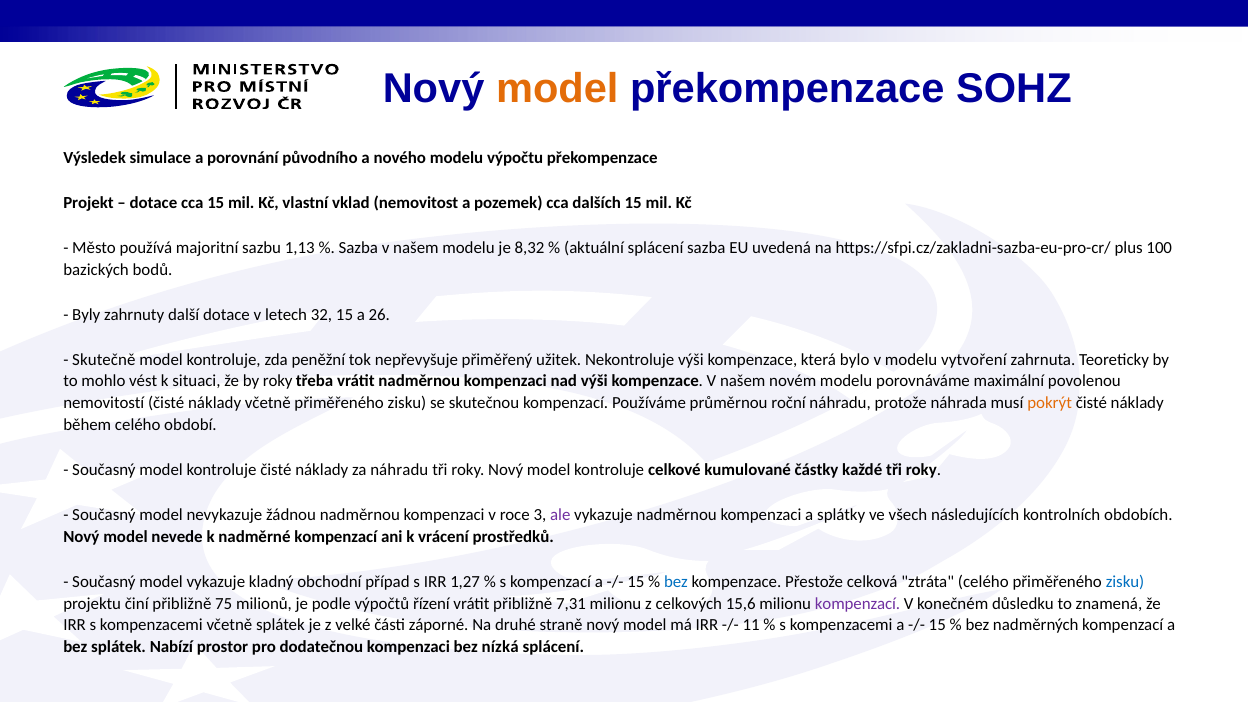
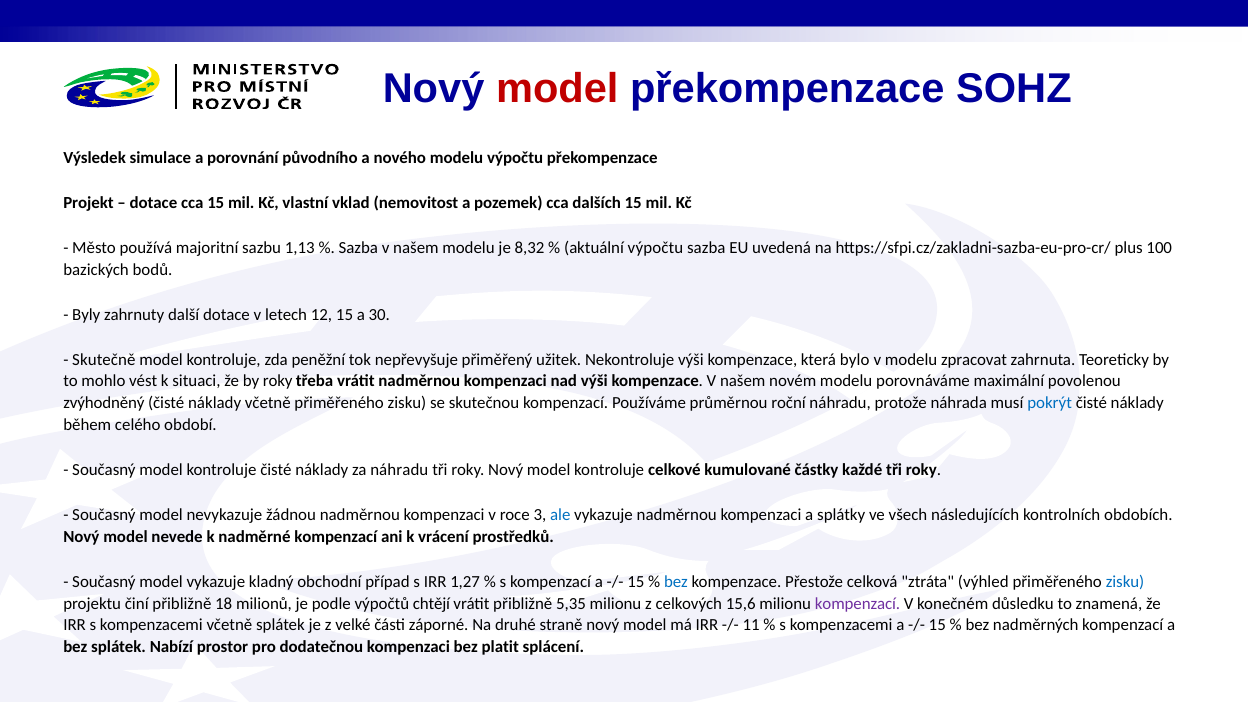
model at (557, 89) colour: orange -> red
aktuální splácení: splácení -> výpočtu
32: 32 -> 12
26: 26 -> 30
vytvoření: vytvoření -> zpracovat
nemovitostí: nemovitostí -> zvýhodněný
pokrýt colour: orange -> blue
ale colour: purple -> blue
ztráta celého: celého -> výhled
75: 75 -> 18
řízení: řízení -> chtějí
7,31: 7,31 -> 5,35
nízká: nízká -> platit
